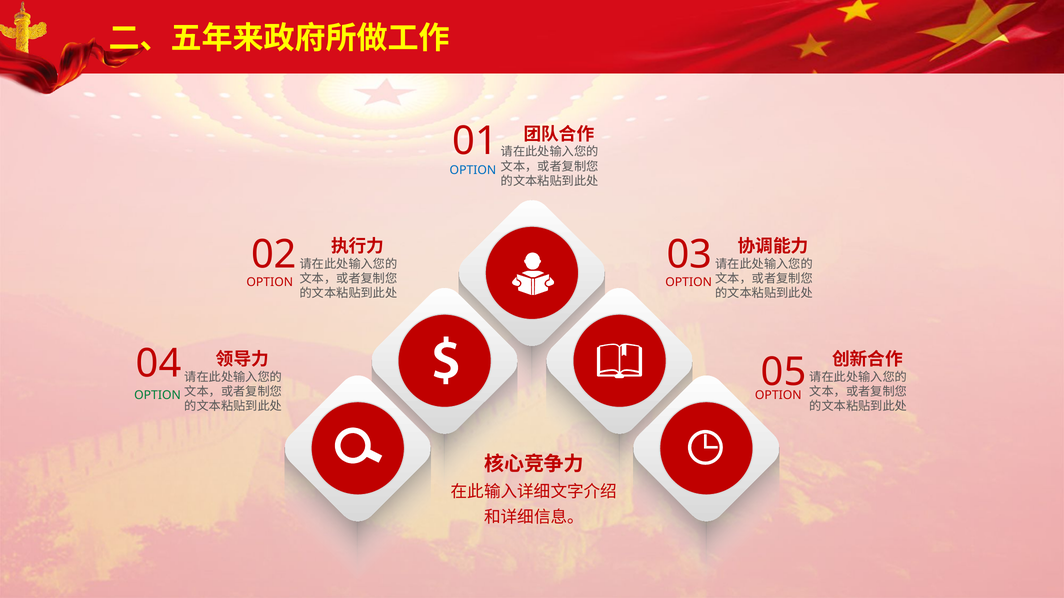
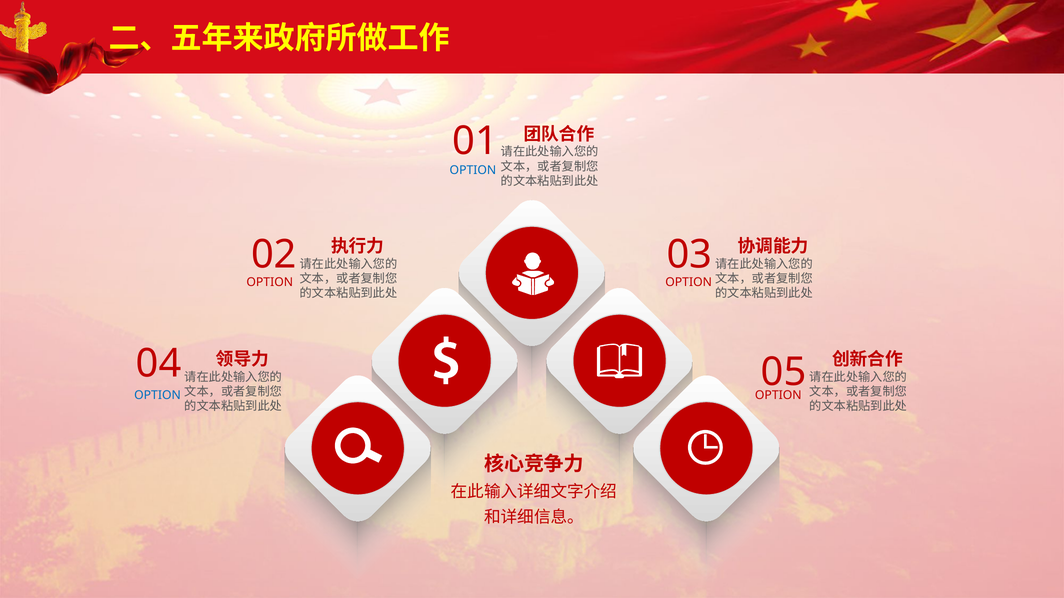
OPTION at (158, 395) colour: green -> blue
